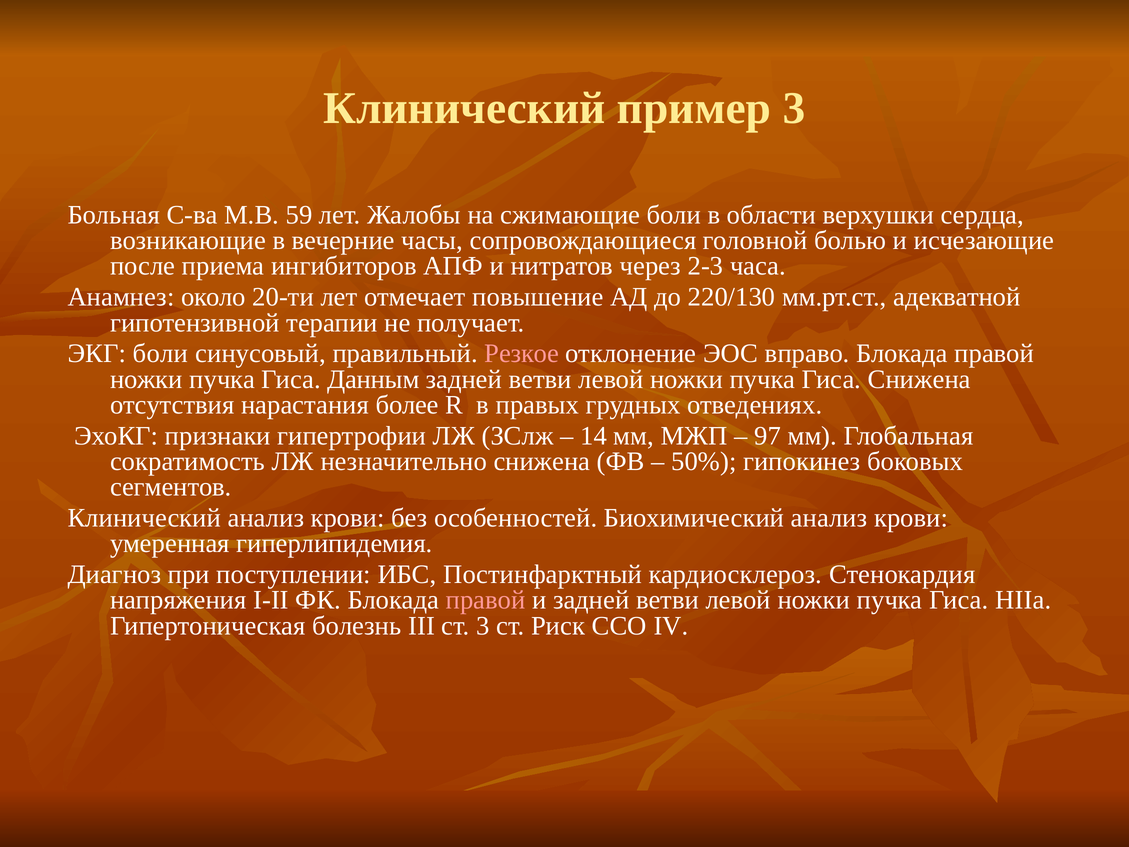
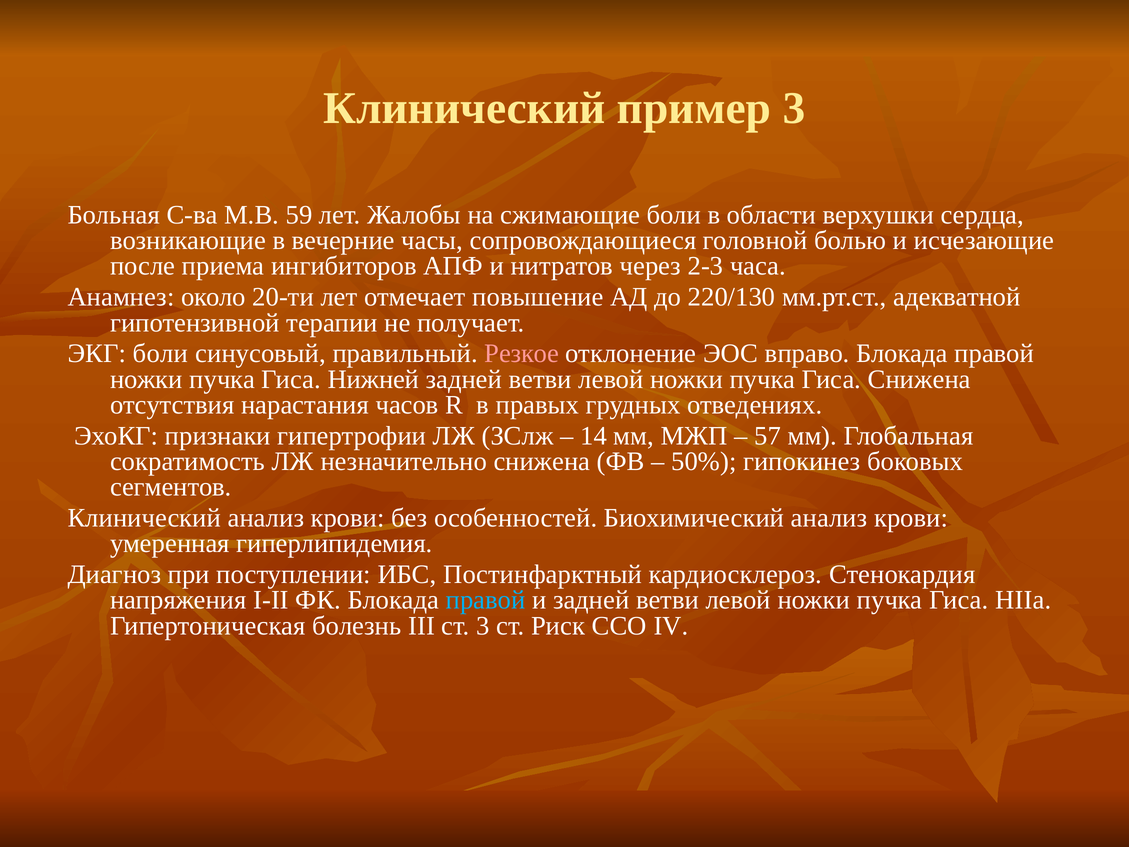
Данным: Данным -> Нижней
более: более -> часов
97: 97 -> 57
правой at (486, 600) colour: pink -> light blue
